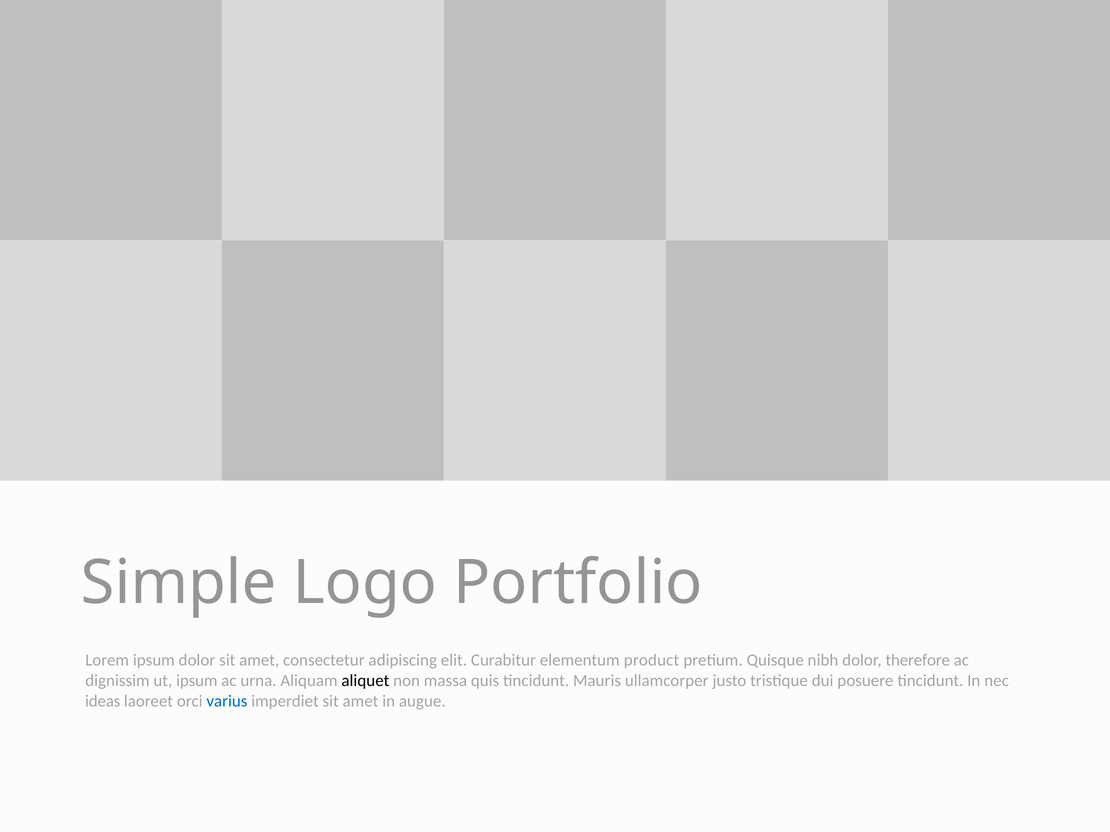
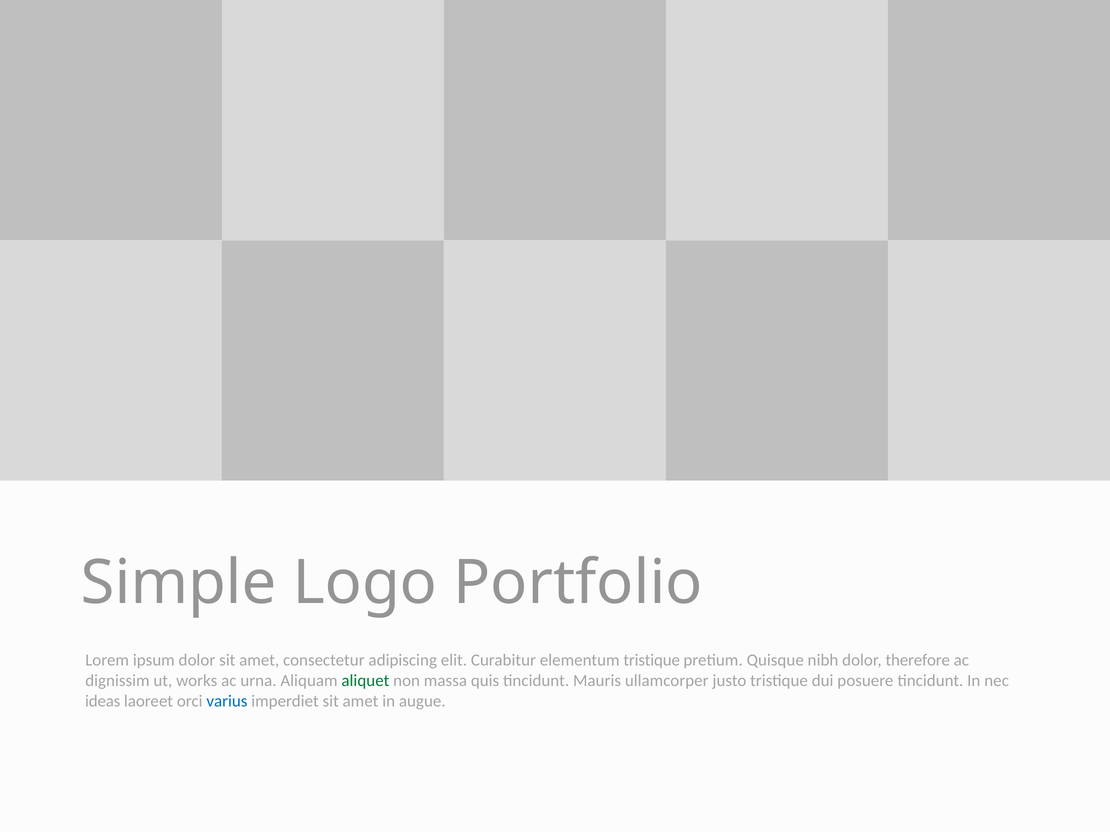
elementum product: product -> tristique
ut ipsum: ipsum -> works
aliquet colour: black -> green
